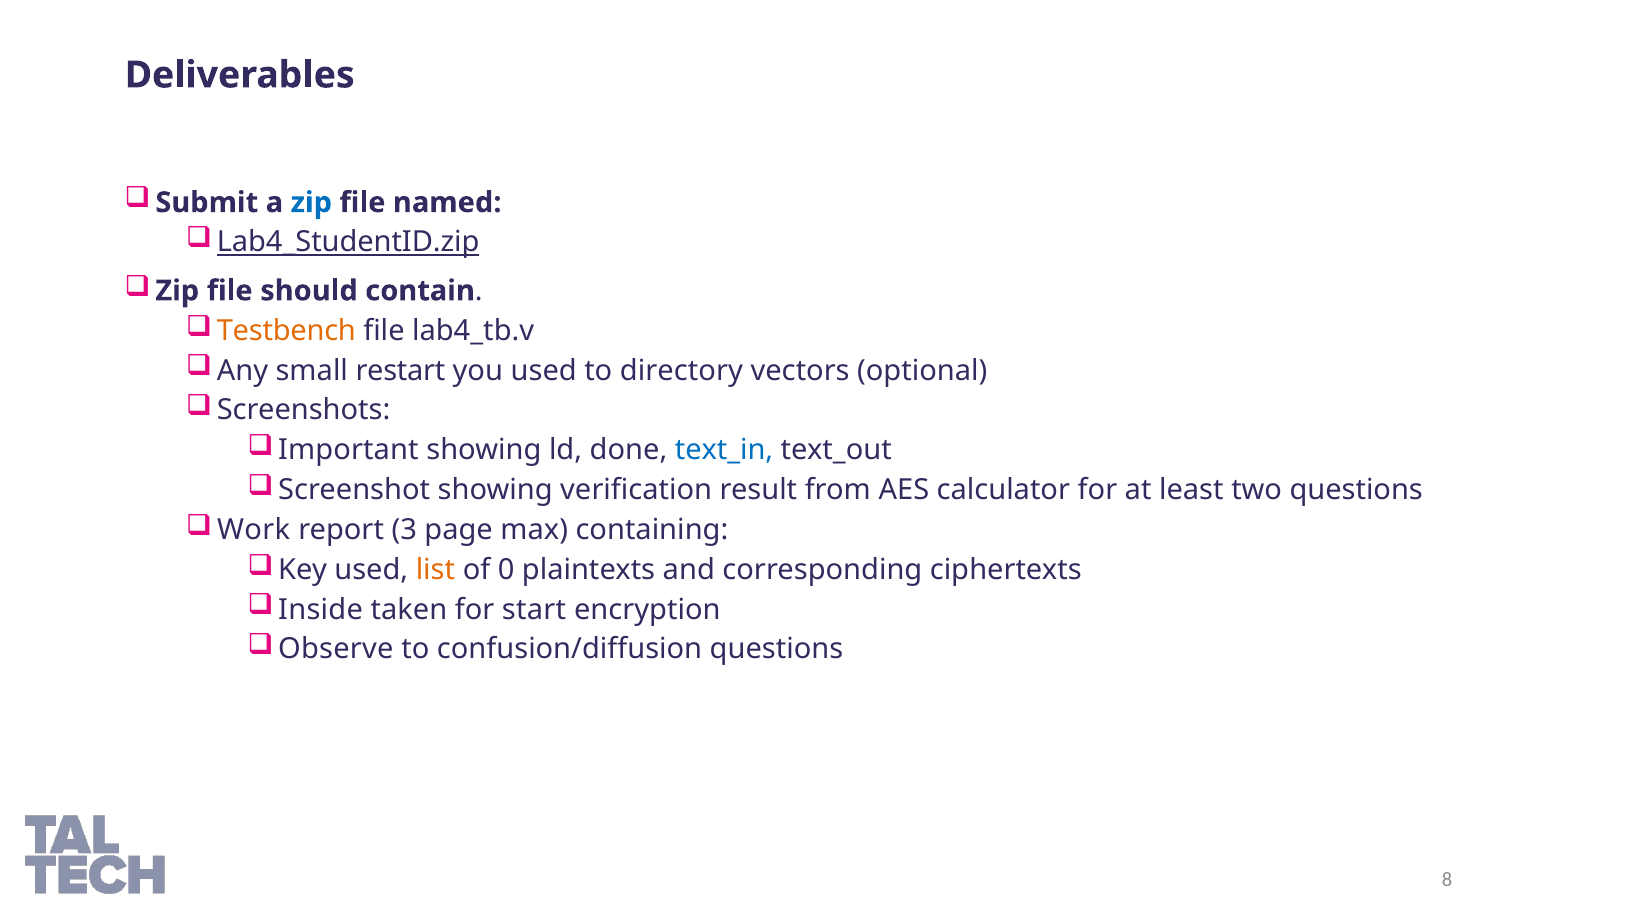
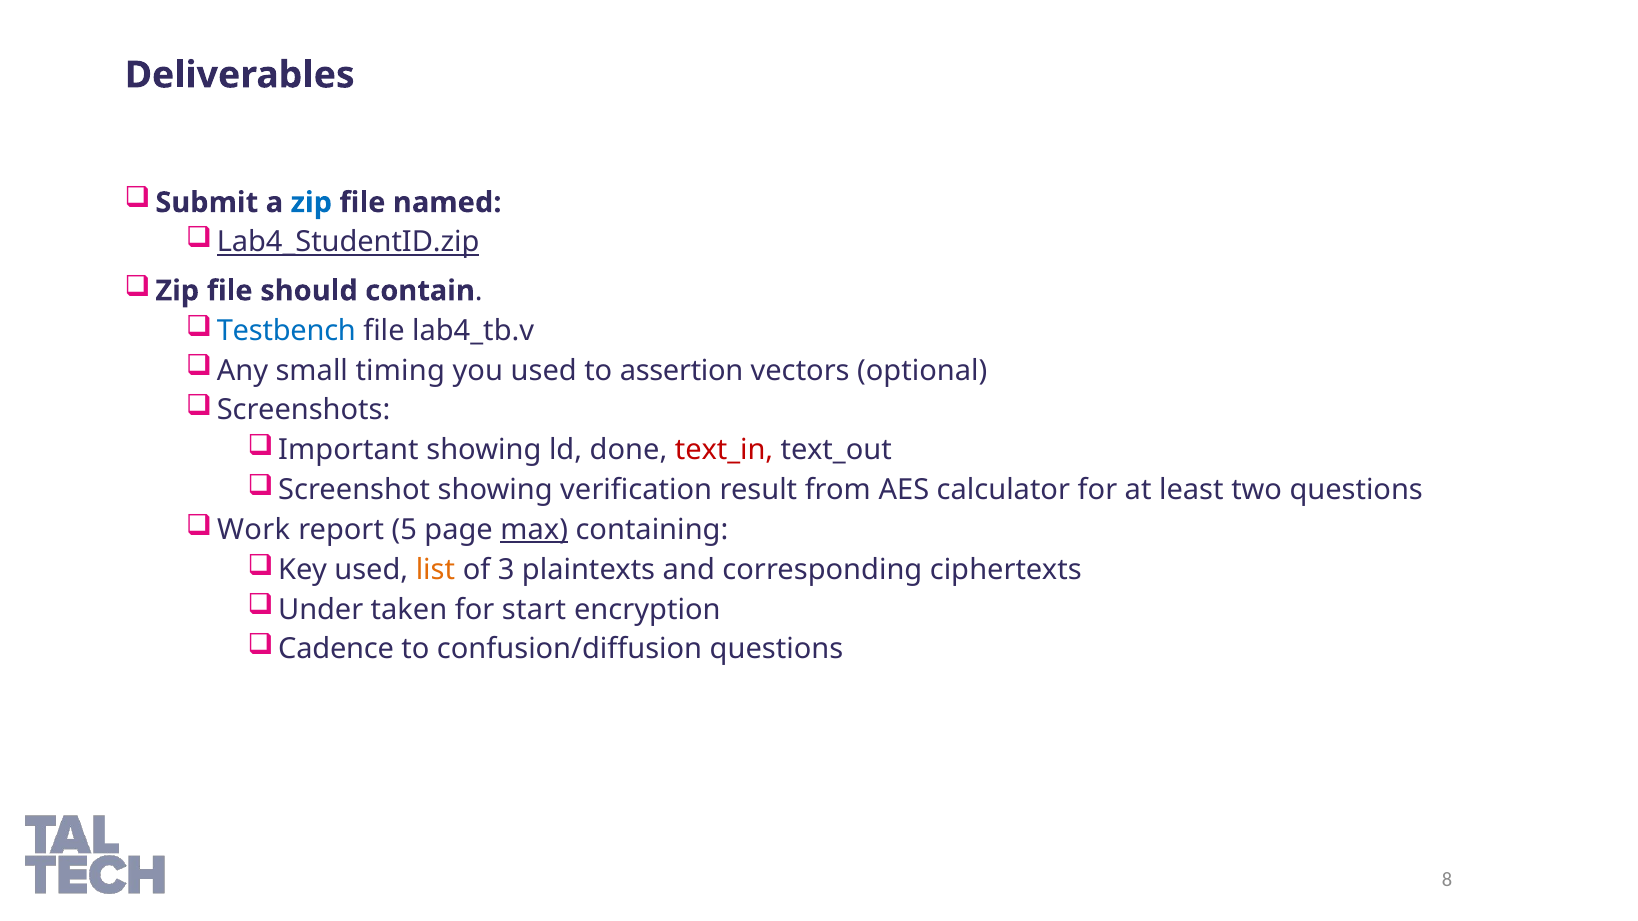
Testbench colour: orange -> blue
restart: restart -> timing
directory: directory -> assertion
text_in colour: blue -> red
3: 3 -> 5
max underline: none -> present
0: 0 -> 3
Inside: Inside -> Under
Observe: Observe -> Cadence
